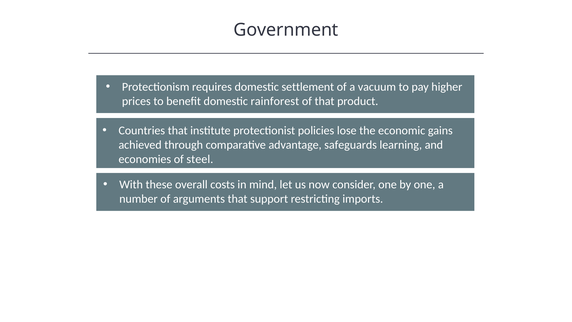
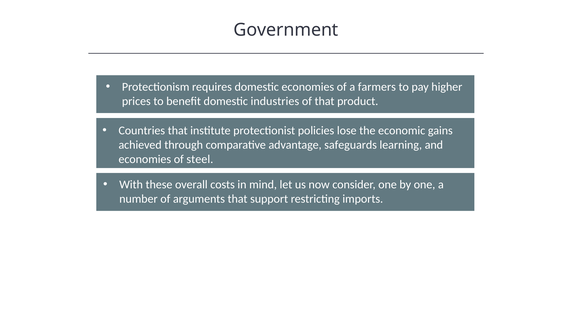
domestic settlement: settlement -> economies
vacuum: vacuum -> farmers
rainforest: rainforest -> industries
